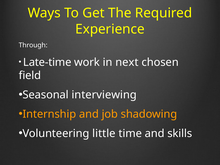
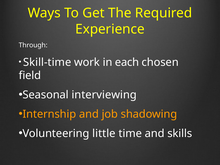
Late-time: Late-time -> Skill-time
next: next -> each
